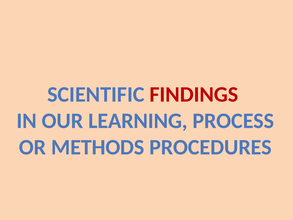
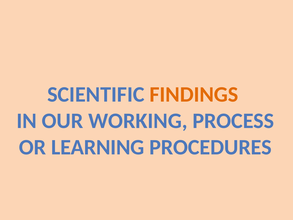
FINDINGS colour: red -> orange
LEARNING: LEARNING -> WORKING
METHODS: METHODS -> LEARNING
